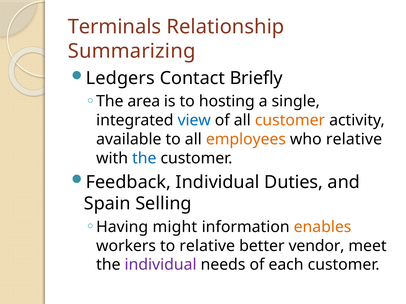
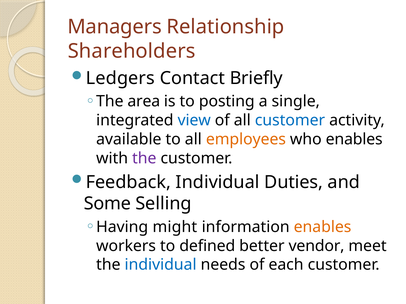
Terminals: Terminals -> Managers
Summarizing: Summarizing -> Shareholders
hosting: hosting -> posting
customer at (290, 121) colour: orange -> blue
who relative: relative -> enables
the at (144, 158) colour: blue -> purple
Spain: Spain -> Some
to relative: relative -> defined
individual at (161, 265) colour: purple -> blue
